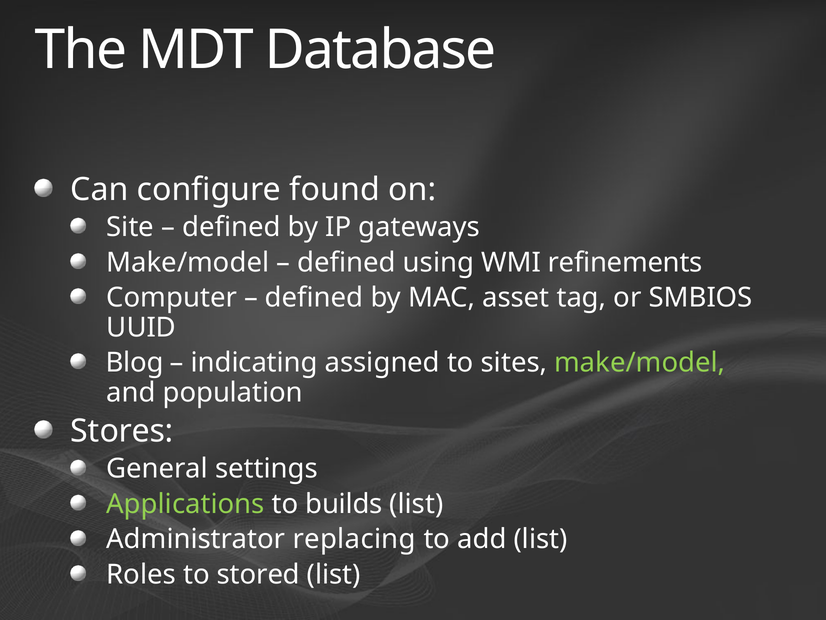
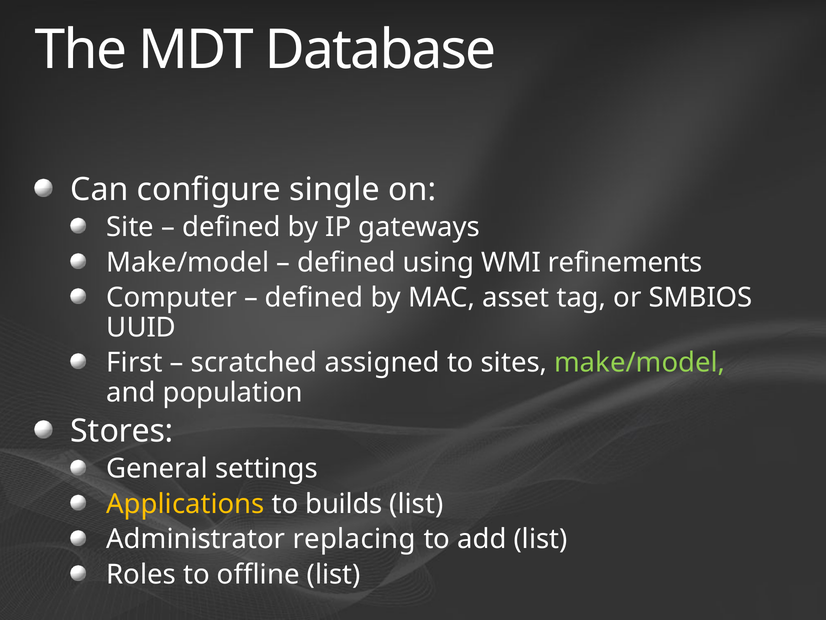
found: found -> single
Blog: Blog -> First
indicating: indicating -> scratched
Applications colour: light green -> yellow
stored: stored -> offline
